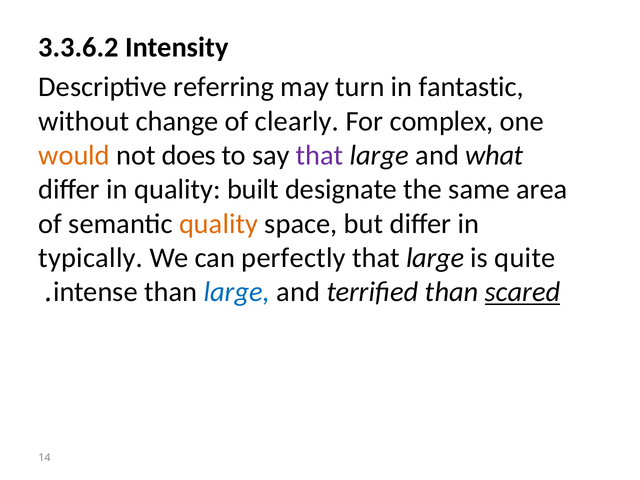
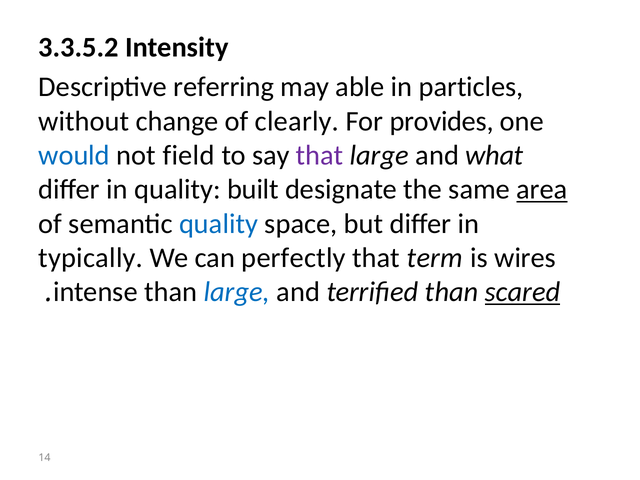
3.3.6.2: 3.3.6.2 -> 3.3.5.2
turn: turn -> able
fantastic: fantastic -> particles
complex: complex -> provides
would colour: orange -> blue
does: does -> field
area underline: none -> present
quality at (219, 224) colour: orange -> blue
large at (435, 258): large -> term
quite: quite -> wires
